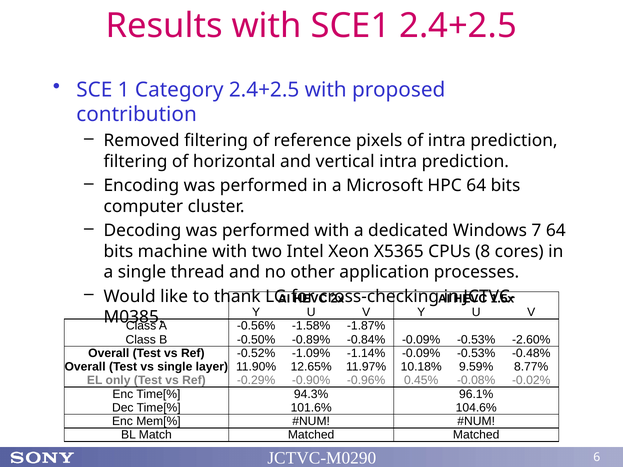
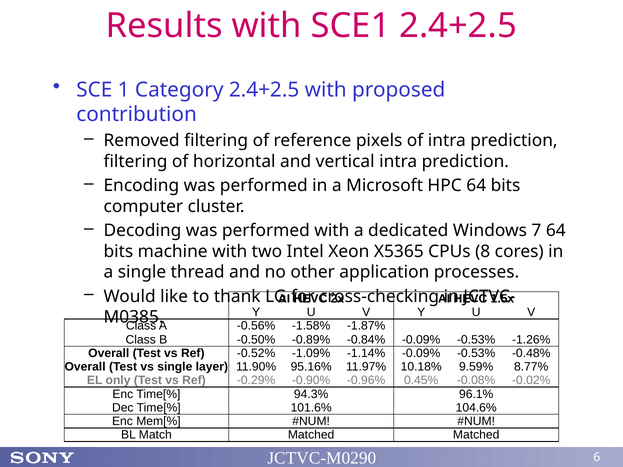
-2.60%: -2.60% -> -1.26%
12.65%: 12.65% -> 95.16%
